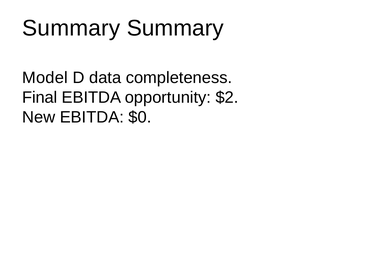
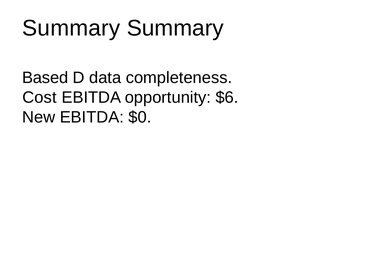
Model: Model -> Based
Final: Final -> Cost
$2: $2 -> $6
